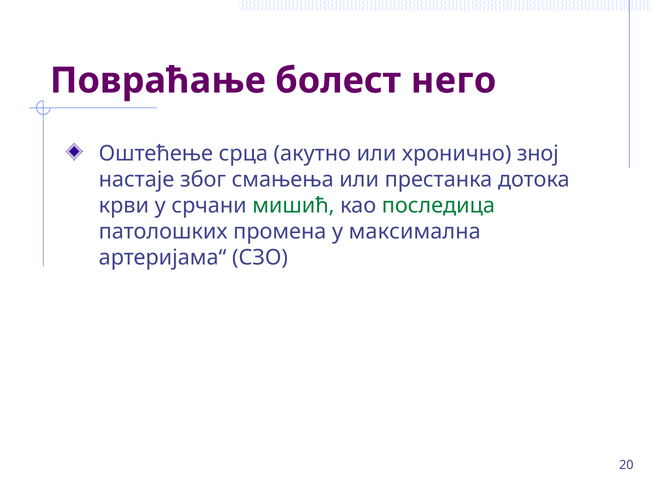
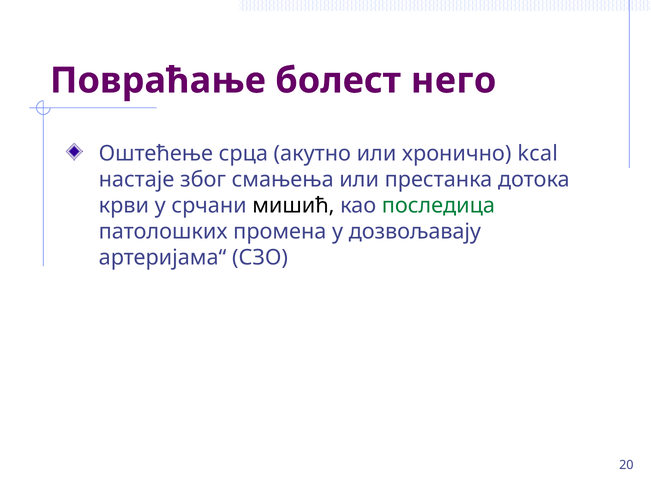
зној: зној -> kcal
мишић colour: green -> black
максимална: максимална -> дозвољавају
